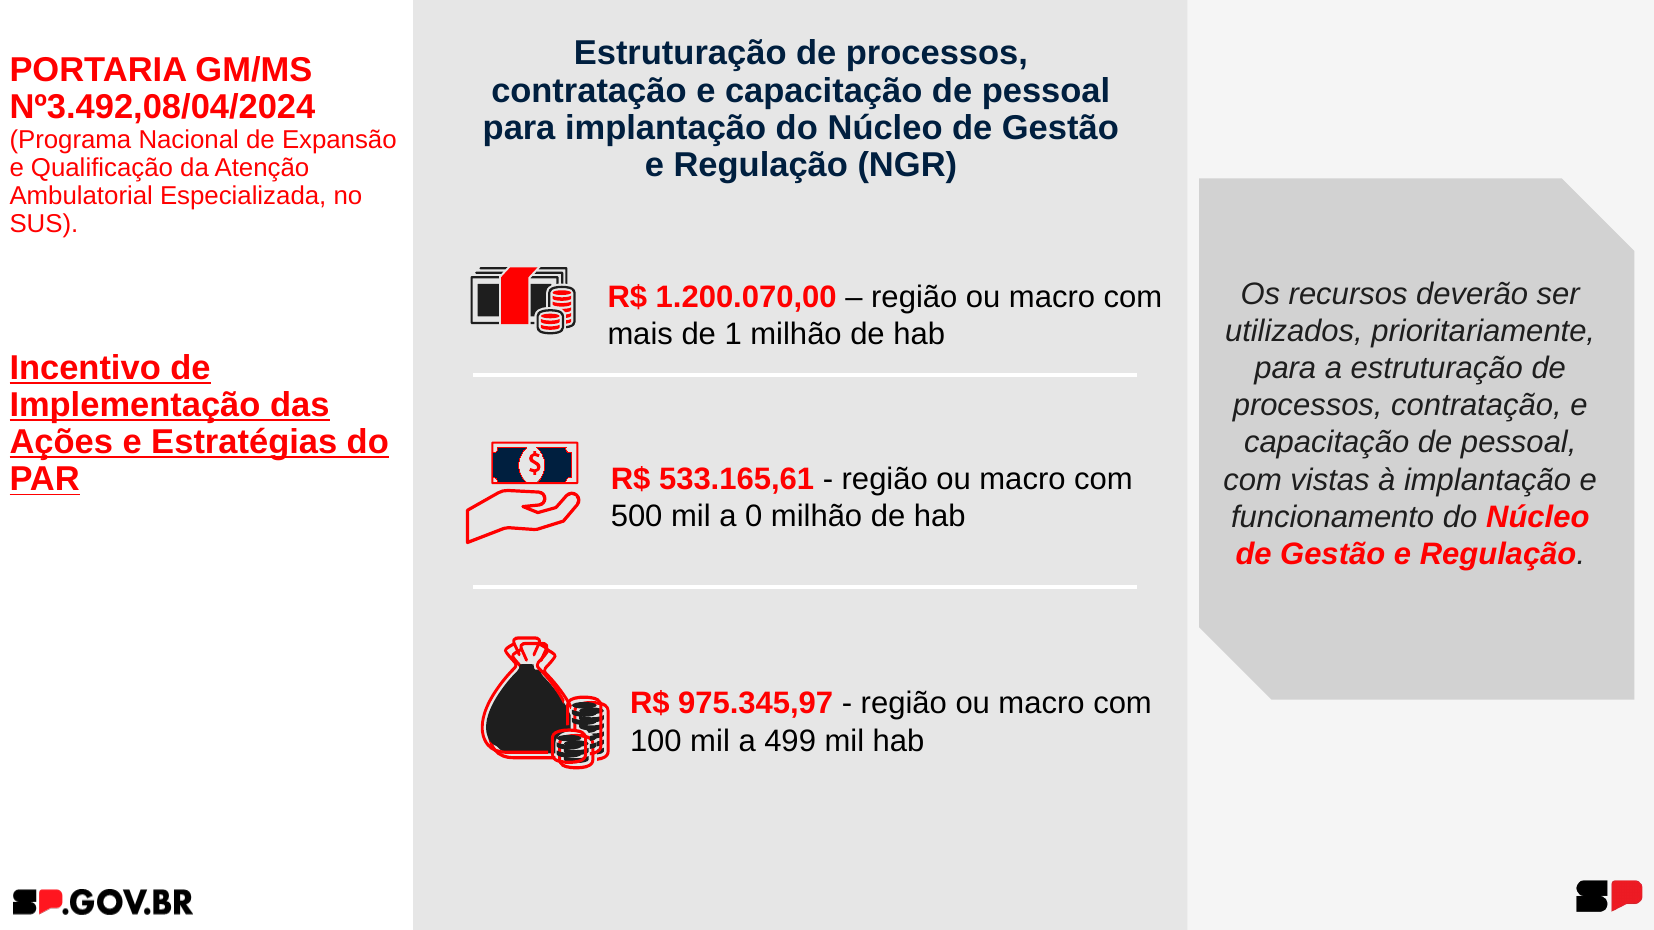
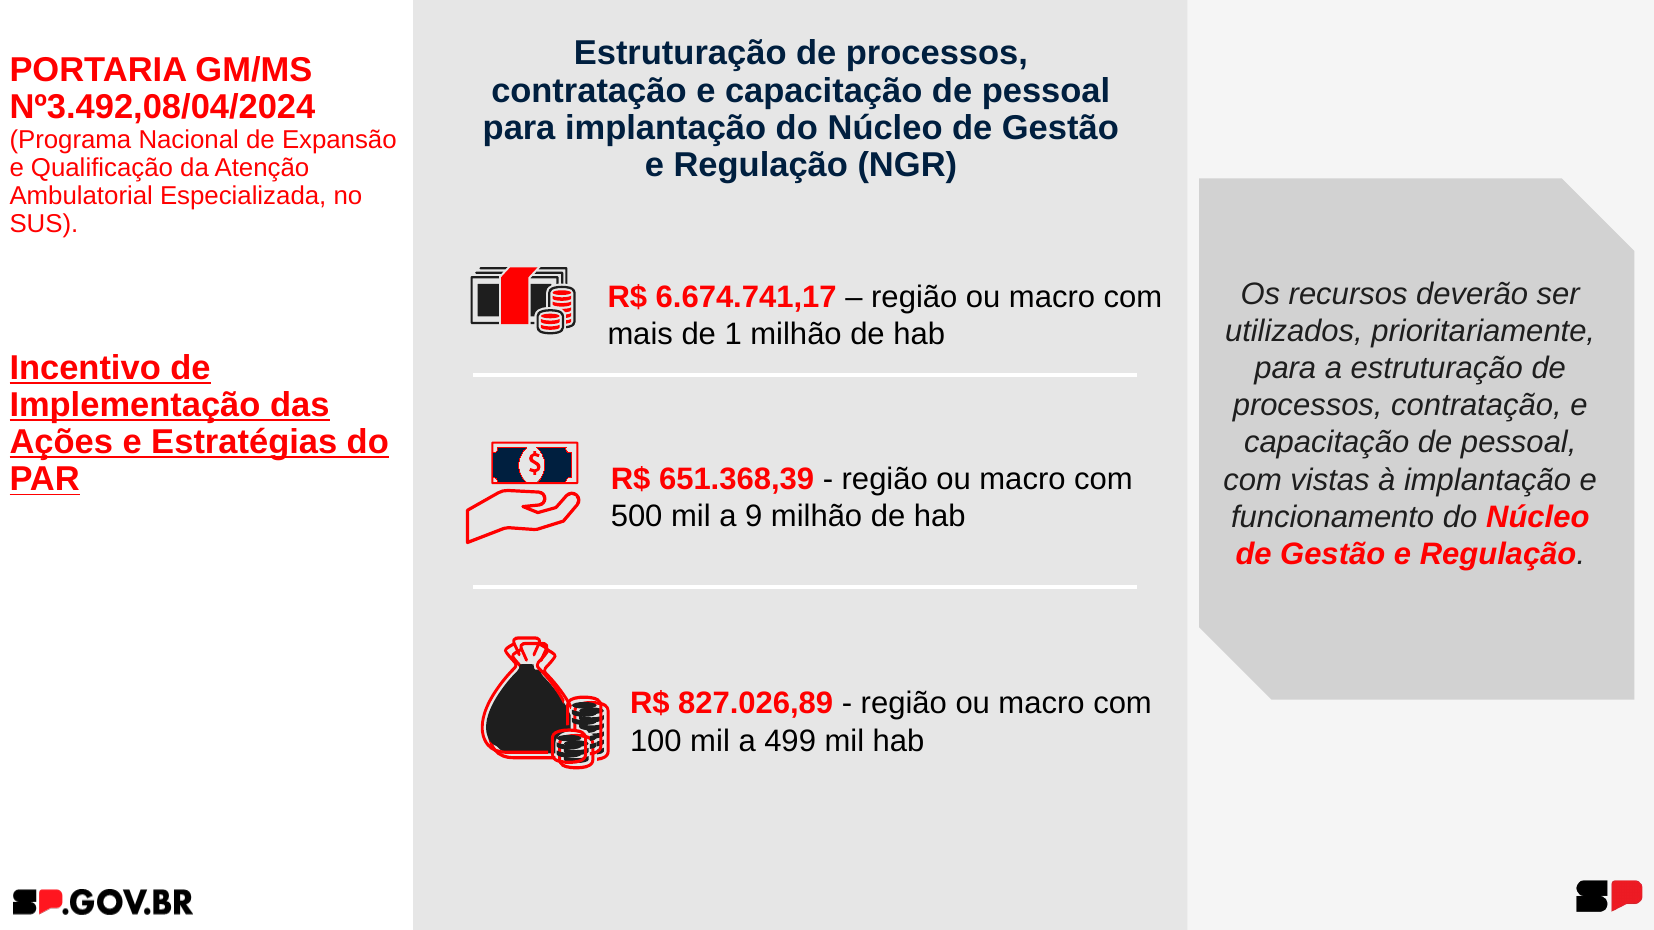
1.200.070,00: 1.200.070,00 -> 6.674.741,17
533.165,61: 533.165,61 -> 651.368,39
0: 0 -> 9
975.345,97: 975.345,97 -> 827.026,89
